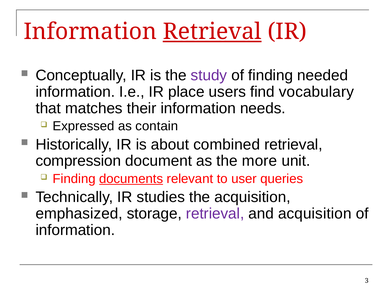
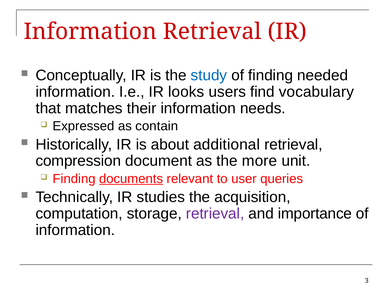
Retrieval at (212, 32) underline: present -> none
study colour: purple -> blue
place: place -> looks
combined: combined -> additional
emphasized: emphasized -> computation
and acquisition: acquisition -> importance
